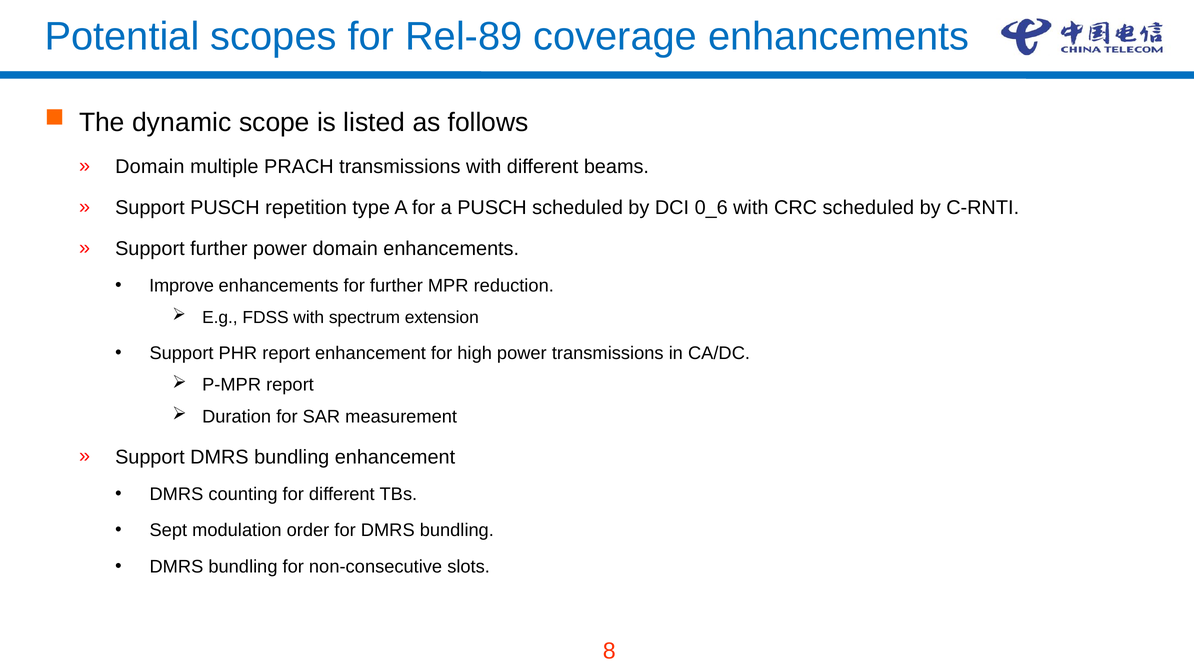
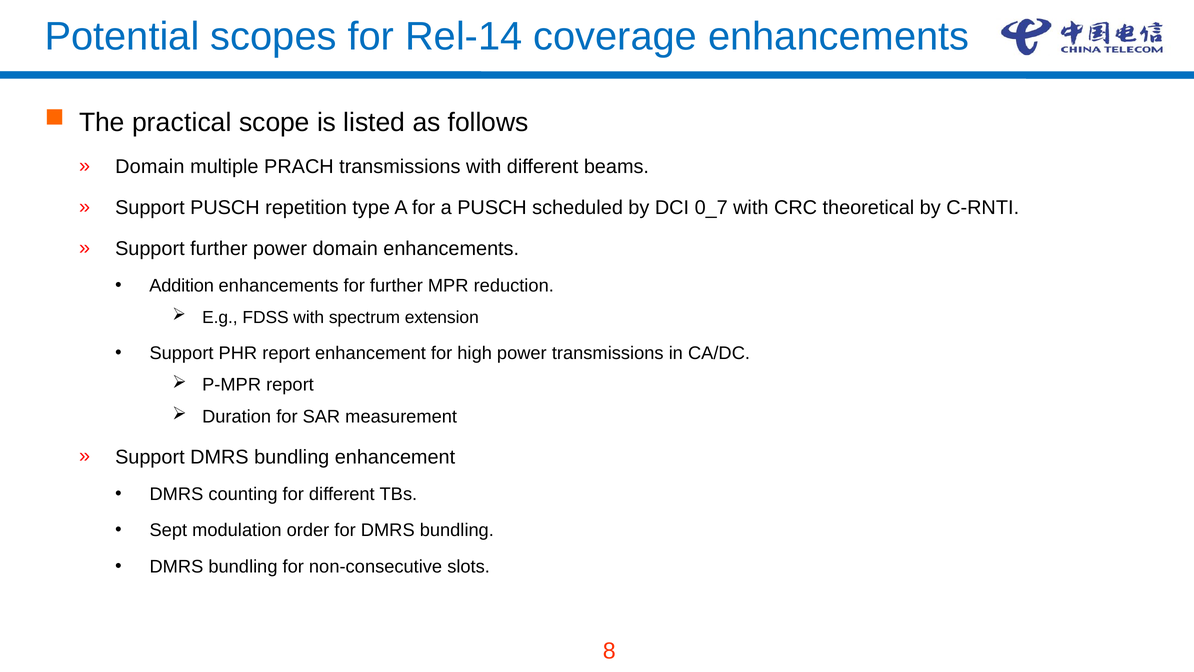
Rel-89: Rel-89 -> Rel-14
dynamic: dynamic -> practical
0_6: 0_6 -> 0_7
CRC scheduled: scheduled -> theoretical
Improve: Improve -> Addition
